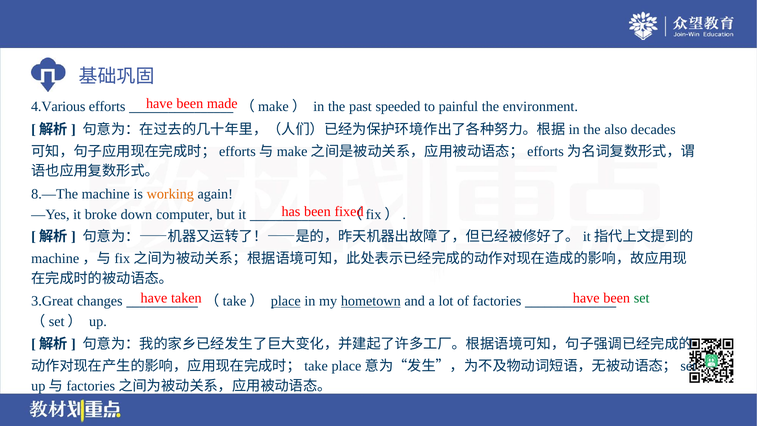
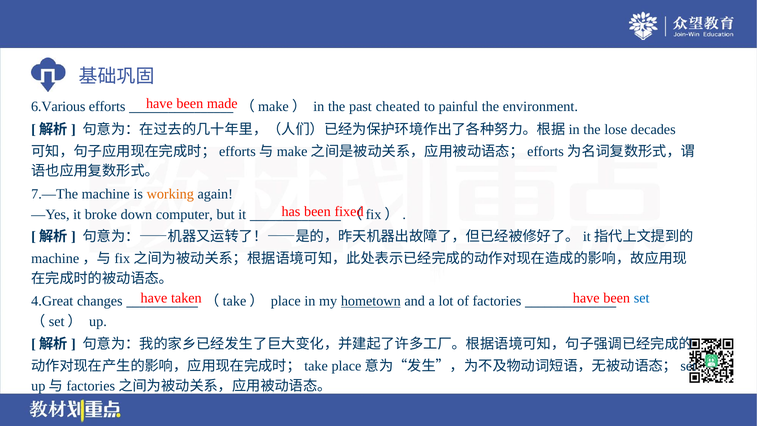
4.Various: 4.Various -> 6.Various
speeded: speeded -> cheated
also: also -> lose
8.—The: 8.—The -> 7.—The
set colour: green -> blue
3.Great: 3.Great -> 4.Great
place underline: present -> none
